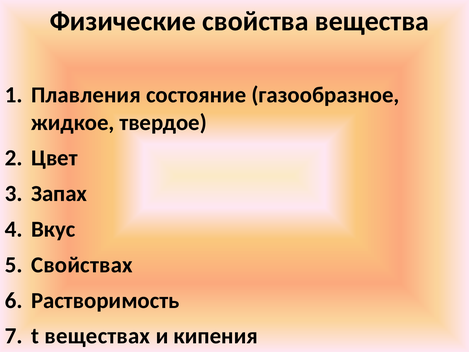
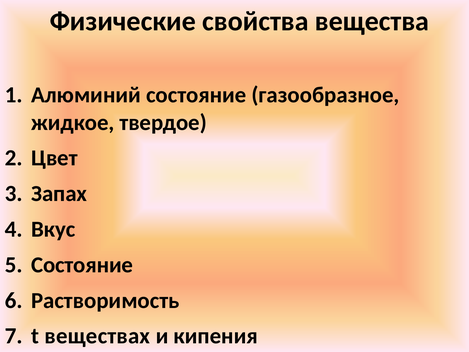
Плавления: Плавления -> Алюминий
Свойствах at (82, 265): Свойствах -> Состояние
